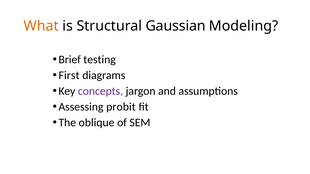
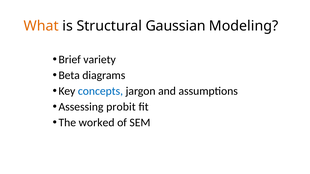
testing: testing -> variety
First: First -> Beta
concepts colour: purple -> blue
oblique: oblique -> worked
